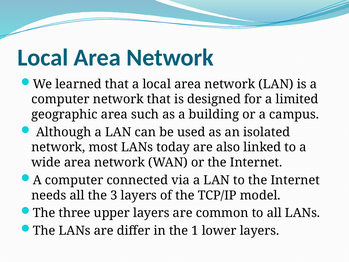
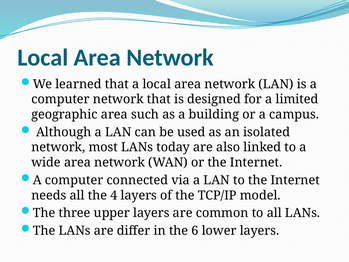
3: 3 -> 4
1: 1 -> 6
